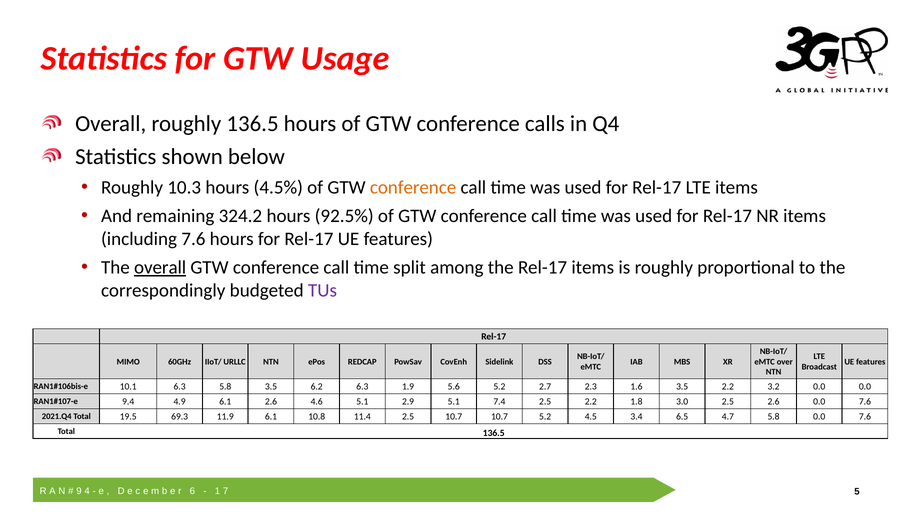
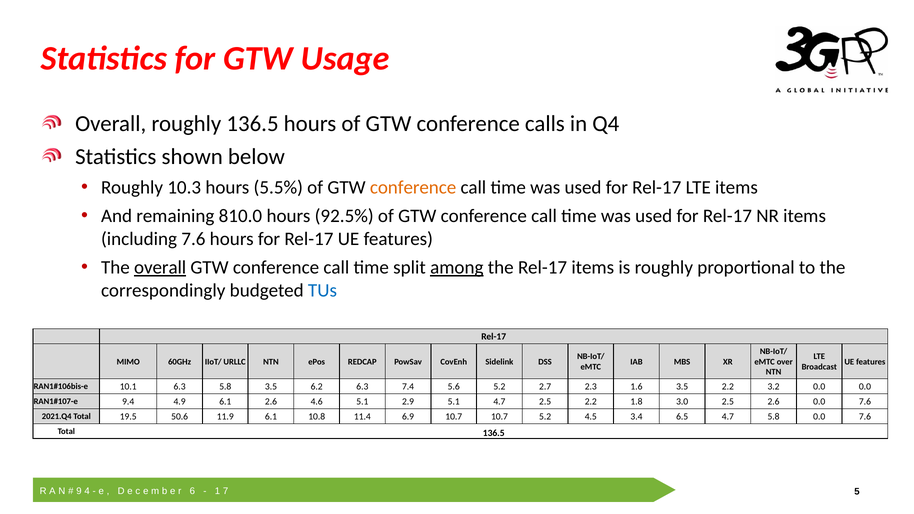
4.5%: 4.5% -> 5.5%
324.2: 324.2 -> 810.0
among underline: none -> present
TUs colour: purple -> blue
1.9: 1.9 -> 7.4
5.1 7.4: 7.4 -> 4.7
69.3: 69.3 -> 50.6
11.4 2.5: 2.5 -> 6.9
